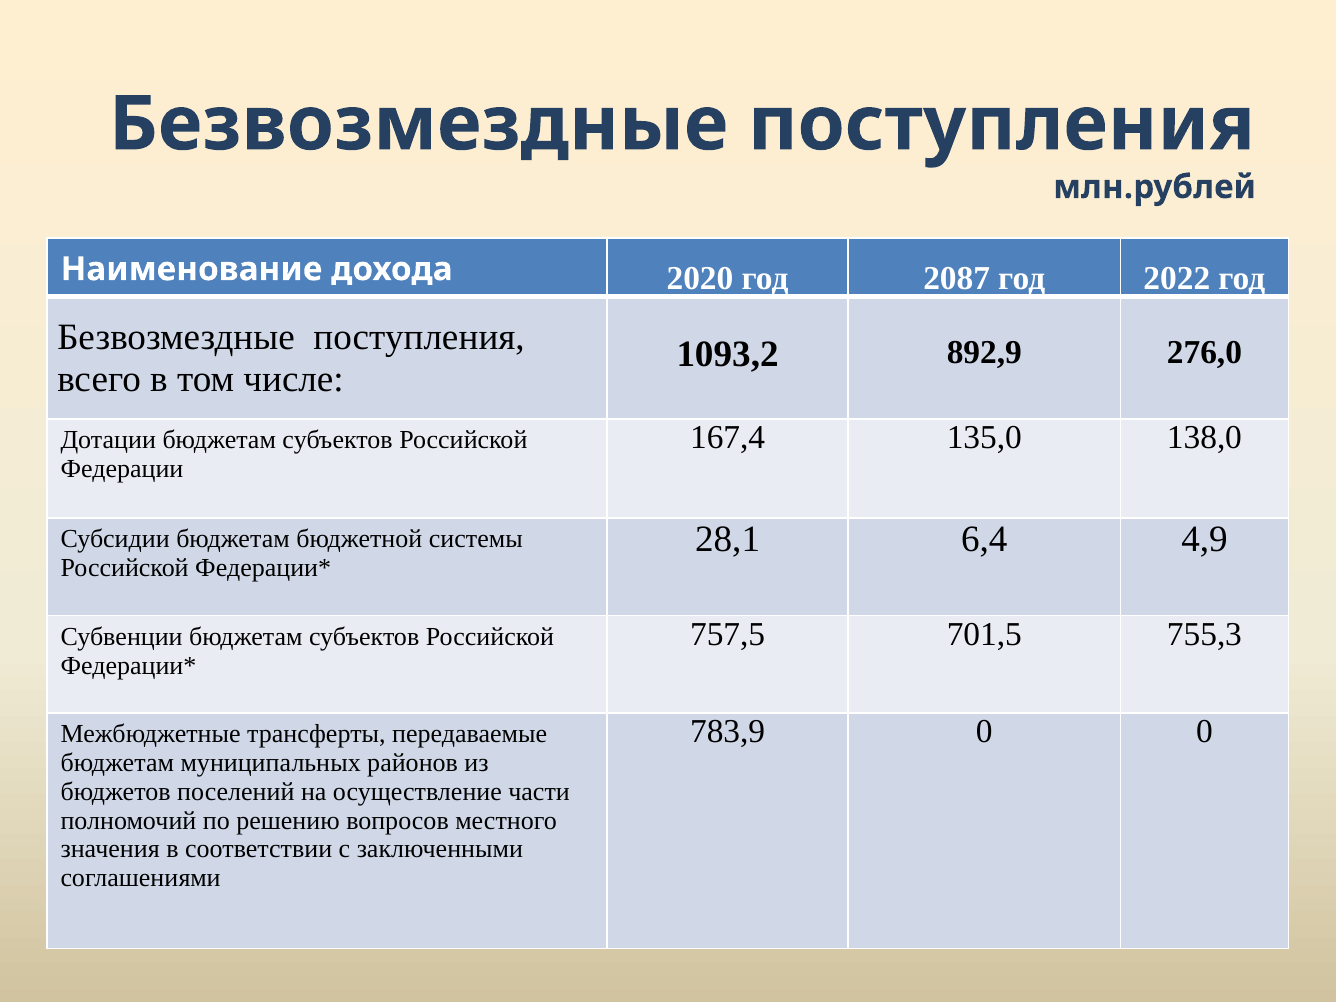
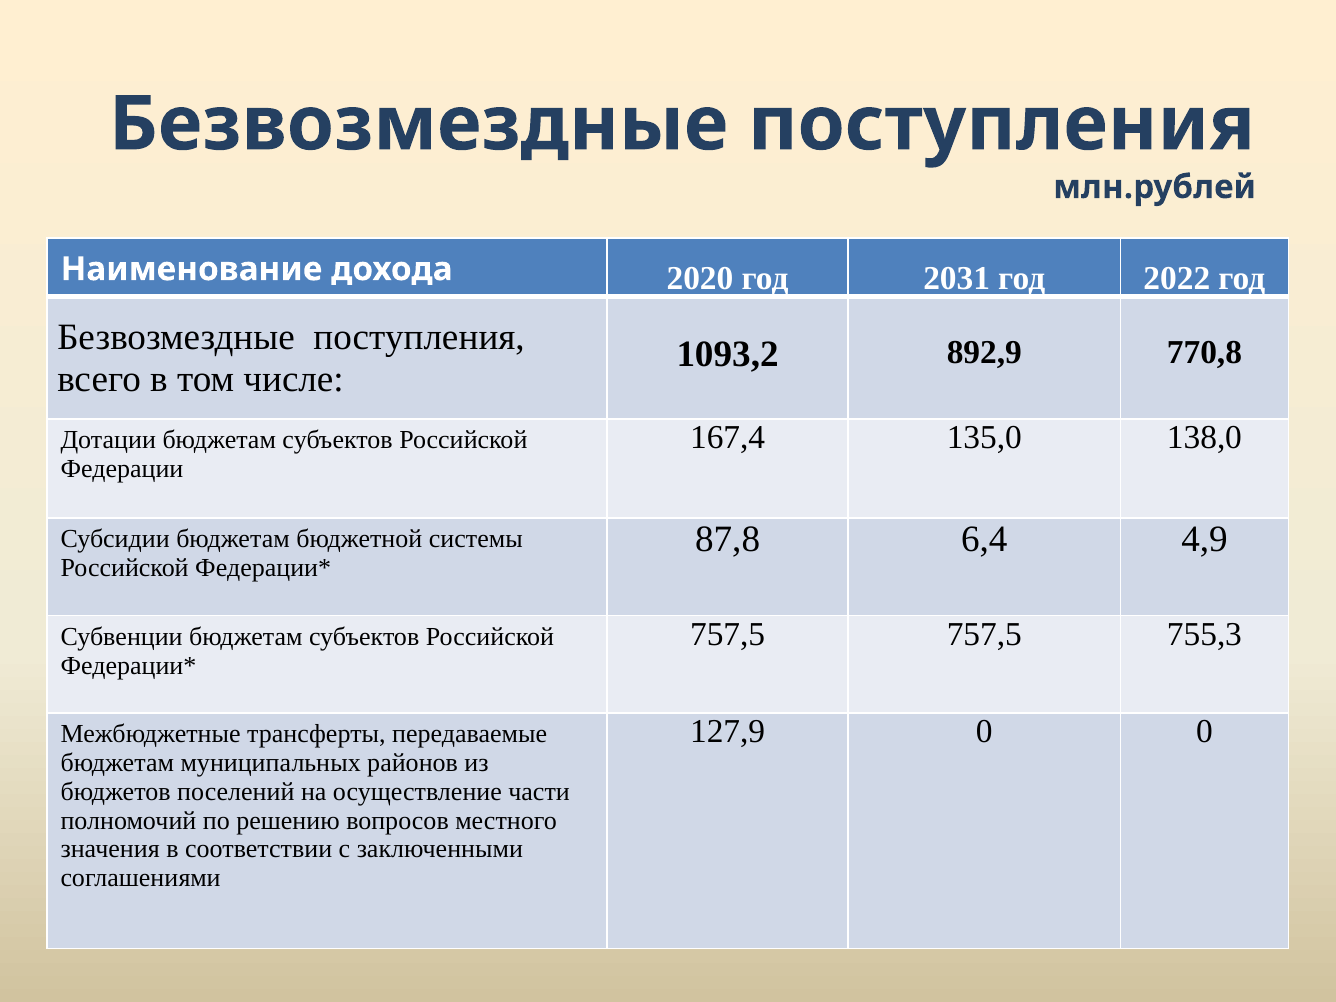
2087: 2087 -> 2031
276,0: 276,0 -> 770,8
28,1: 28,1 -> 87,8
757,5 701,5: 701,5 -> 757,5
783,9: 783,9 -> 127,9
